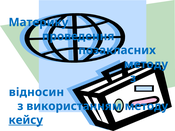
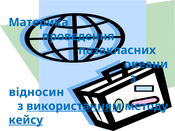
Материку: Материку -> Материка
методу at (146, 64): методу -> океани
використанням underline: none -> present
